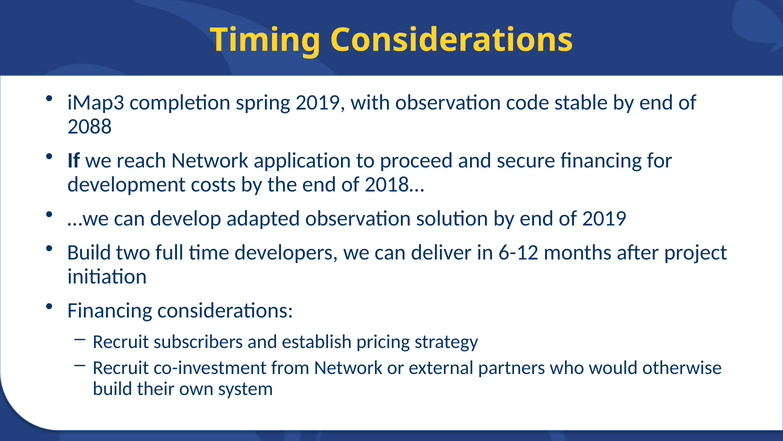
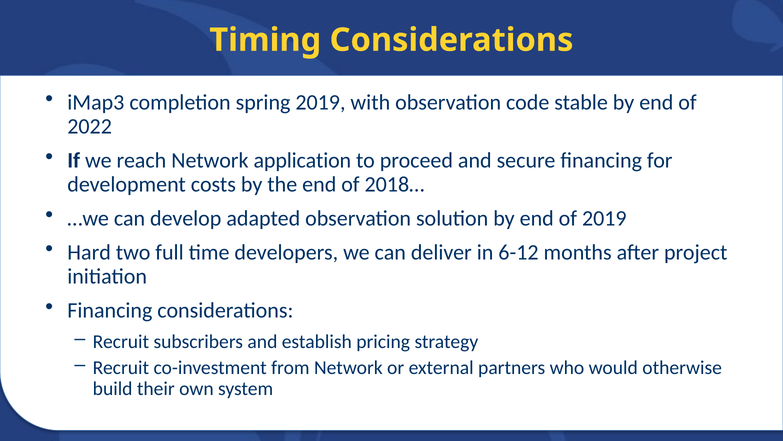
2088: 2088 -> 2022
Build at (89, 252): Build -> Hard
